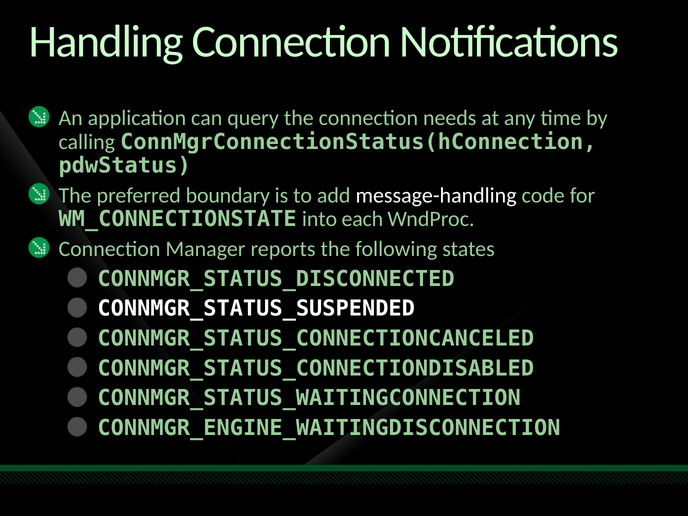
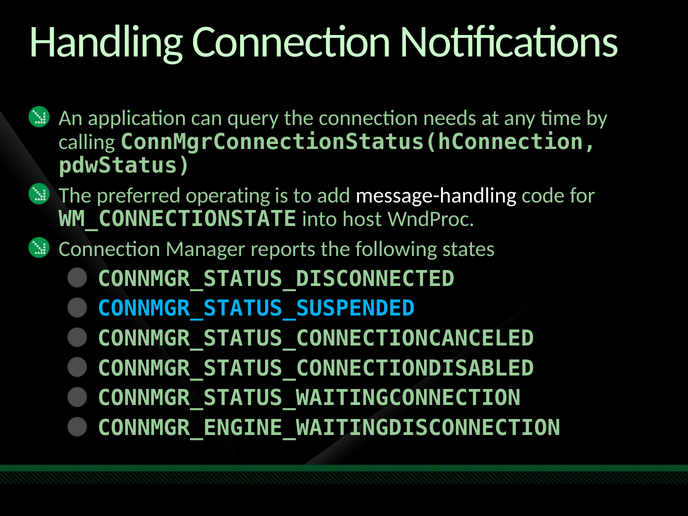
boundary: boundary -> operating
each: each -> host
CONNMGR_STATUS_SUSPENDED colour: white -> light blue
